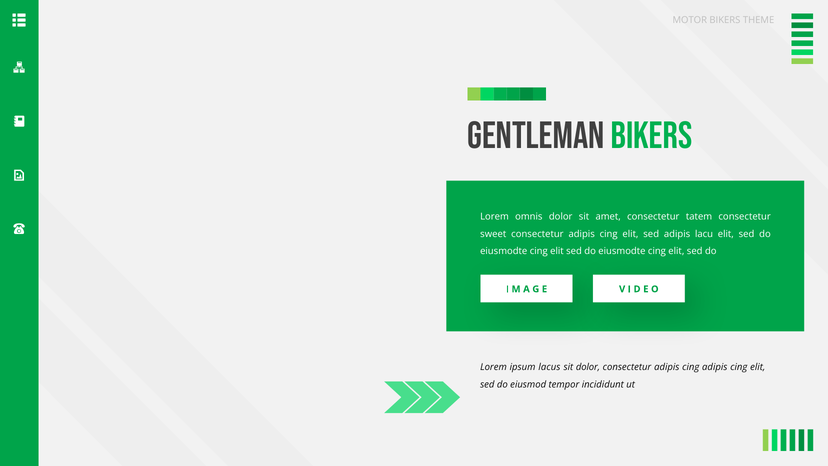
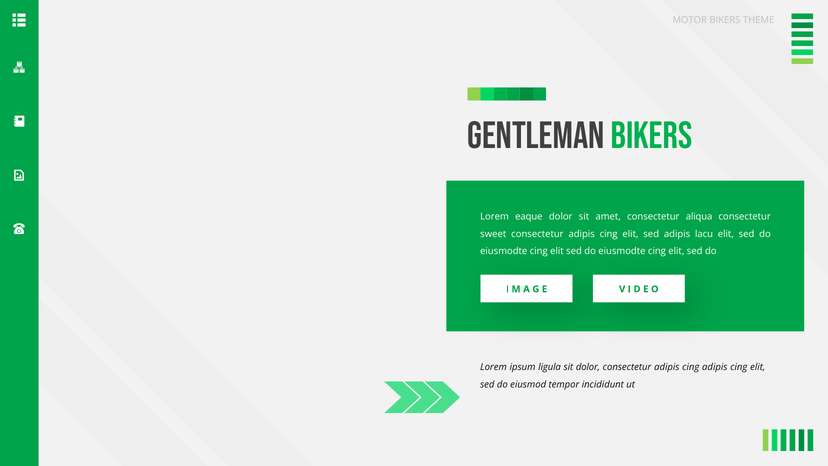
omnis: omnis -> eaque
tatem: tatem -> aliqua
lacus: lacus -> ligula
